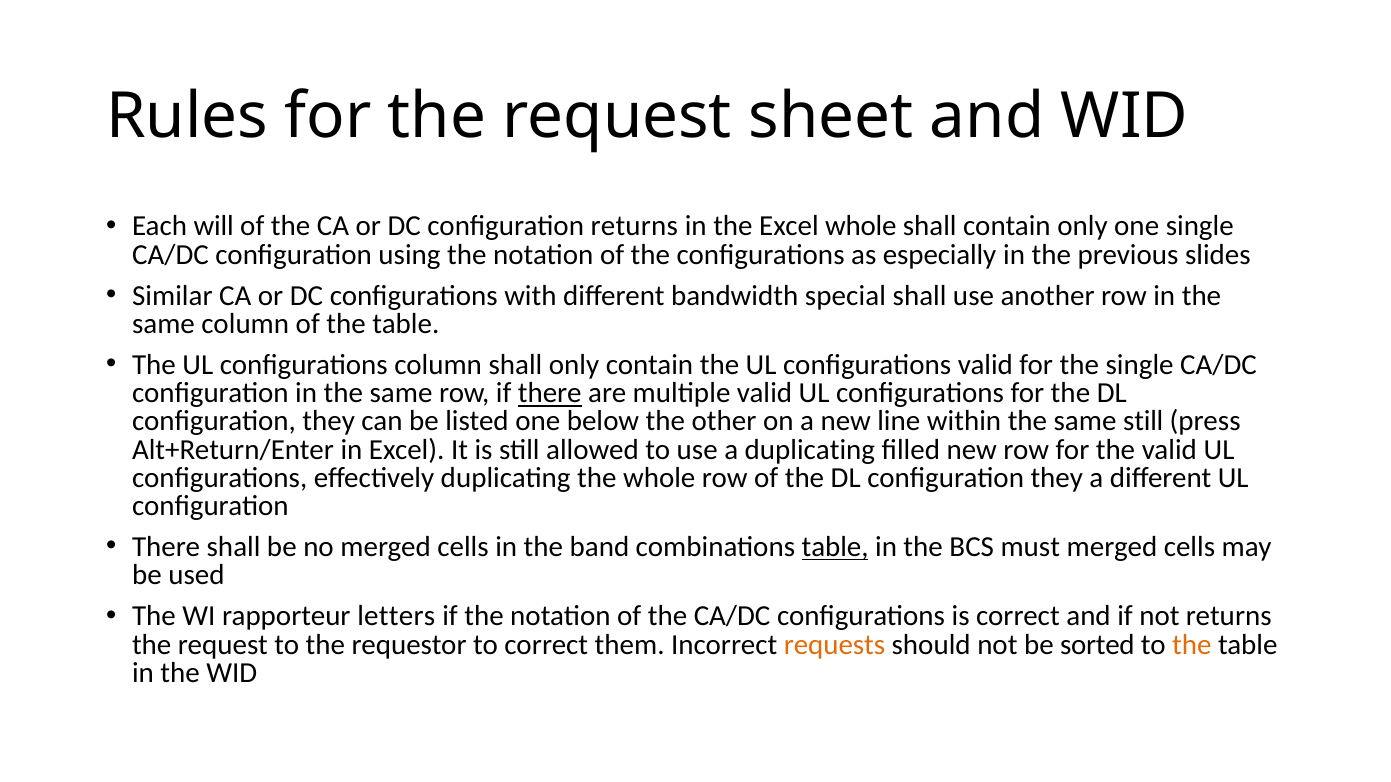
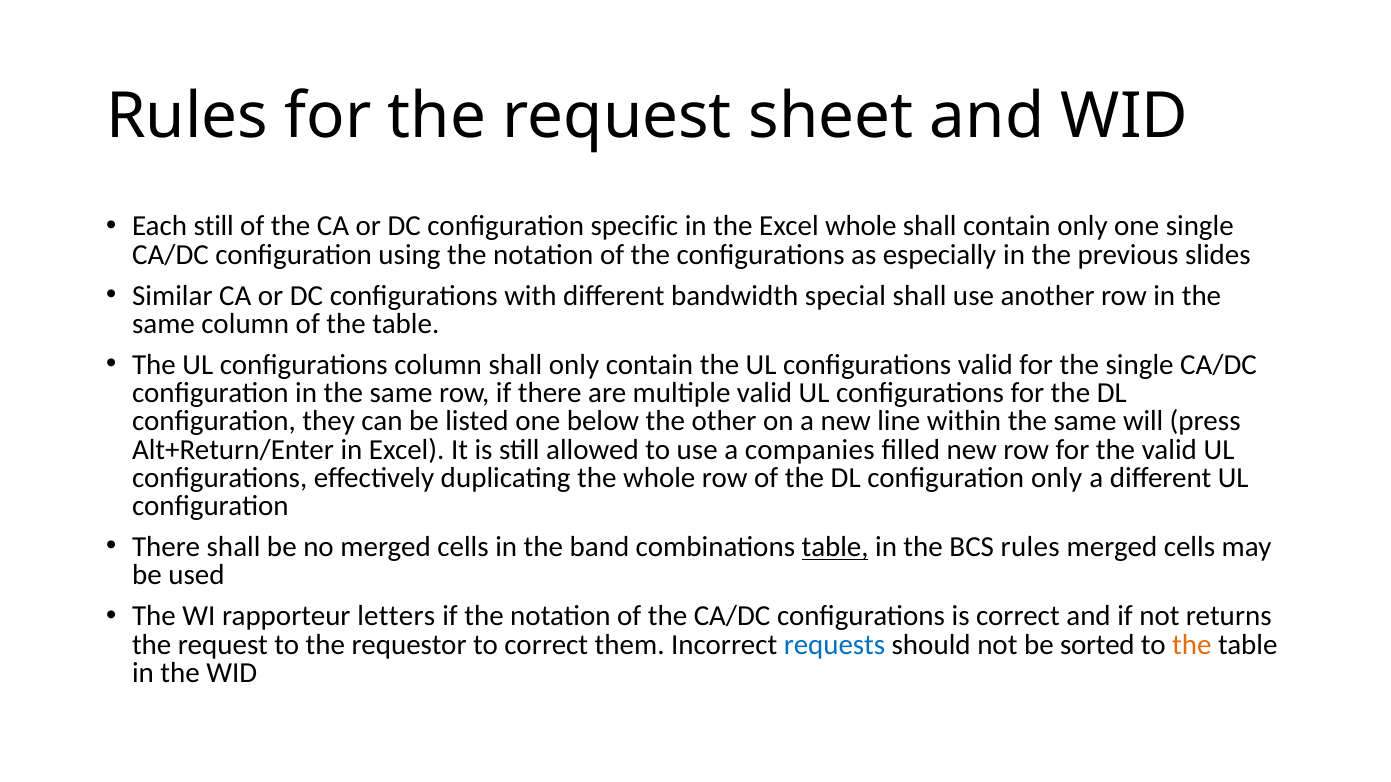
Each will: will -> still
configuration returns: returns -> specific
there at (550, 393) underline: present -> none
same still: still -> will
a duplicating: duplicating -> companies
they at (1057, 478): they -> only
BCS must: must -> rules
requests colour: orange -> blue
